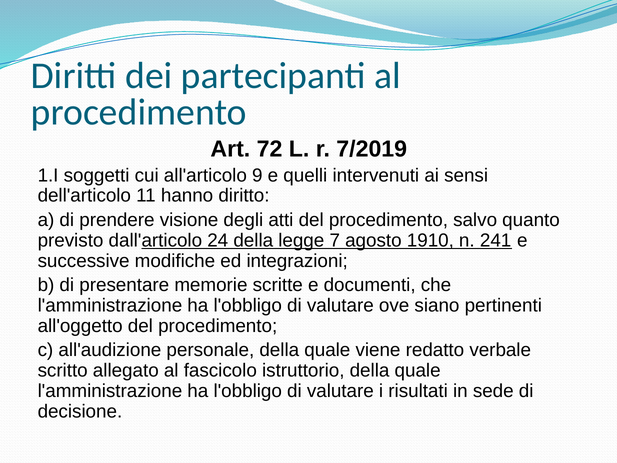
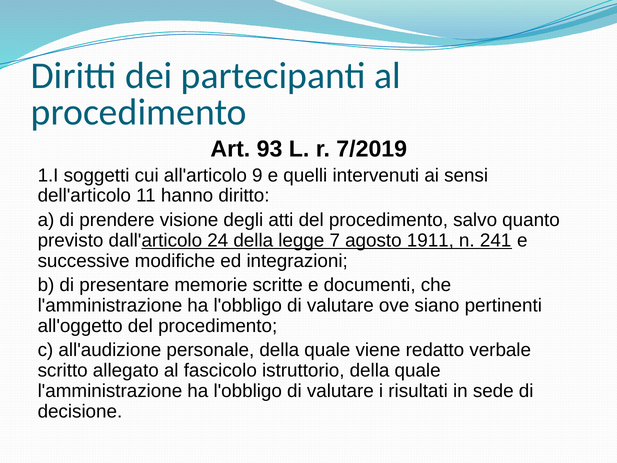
72: 72 -> 93
1910: 1910 -> 1911
